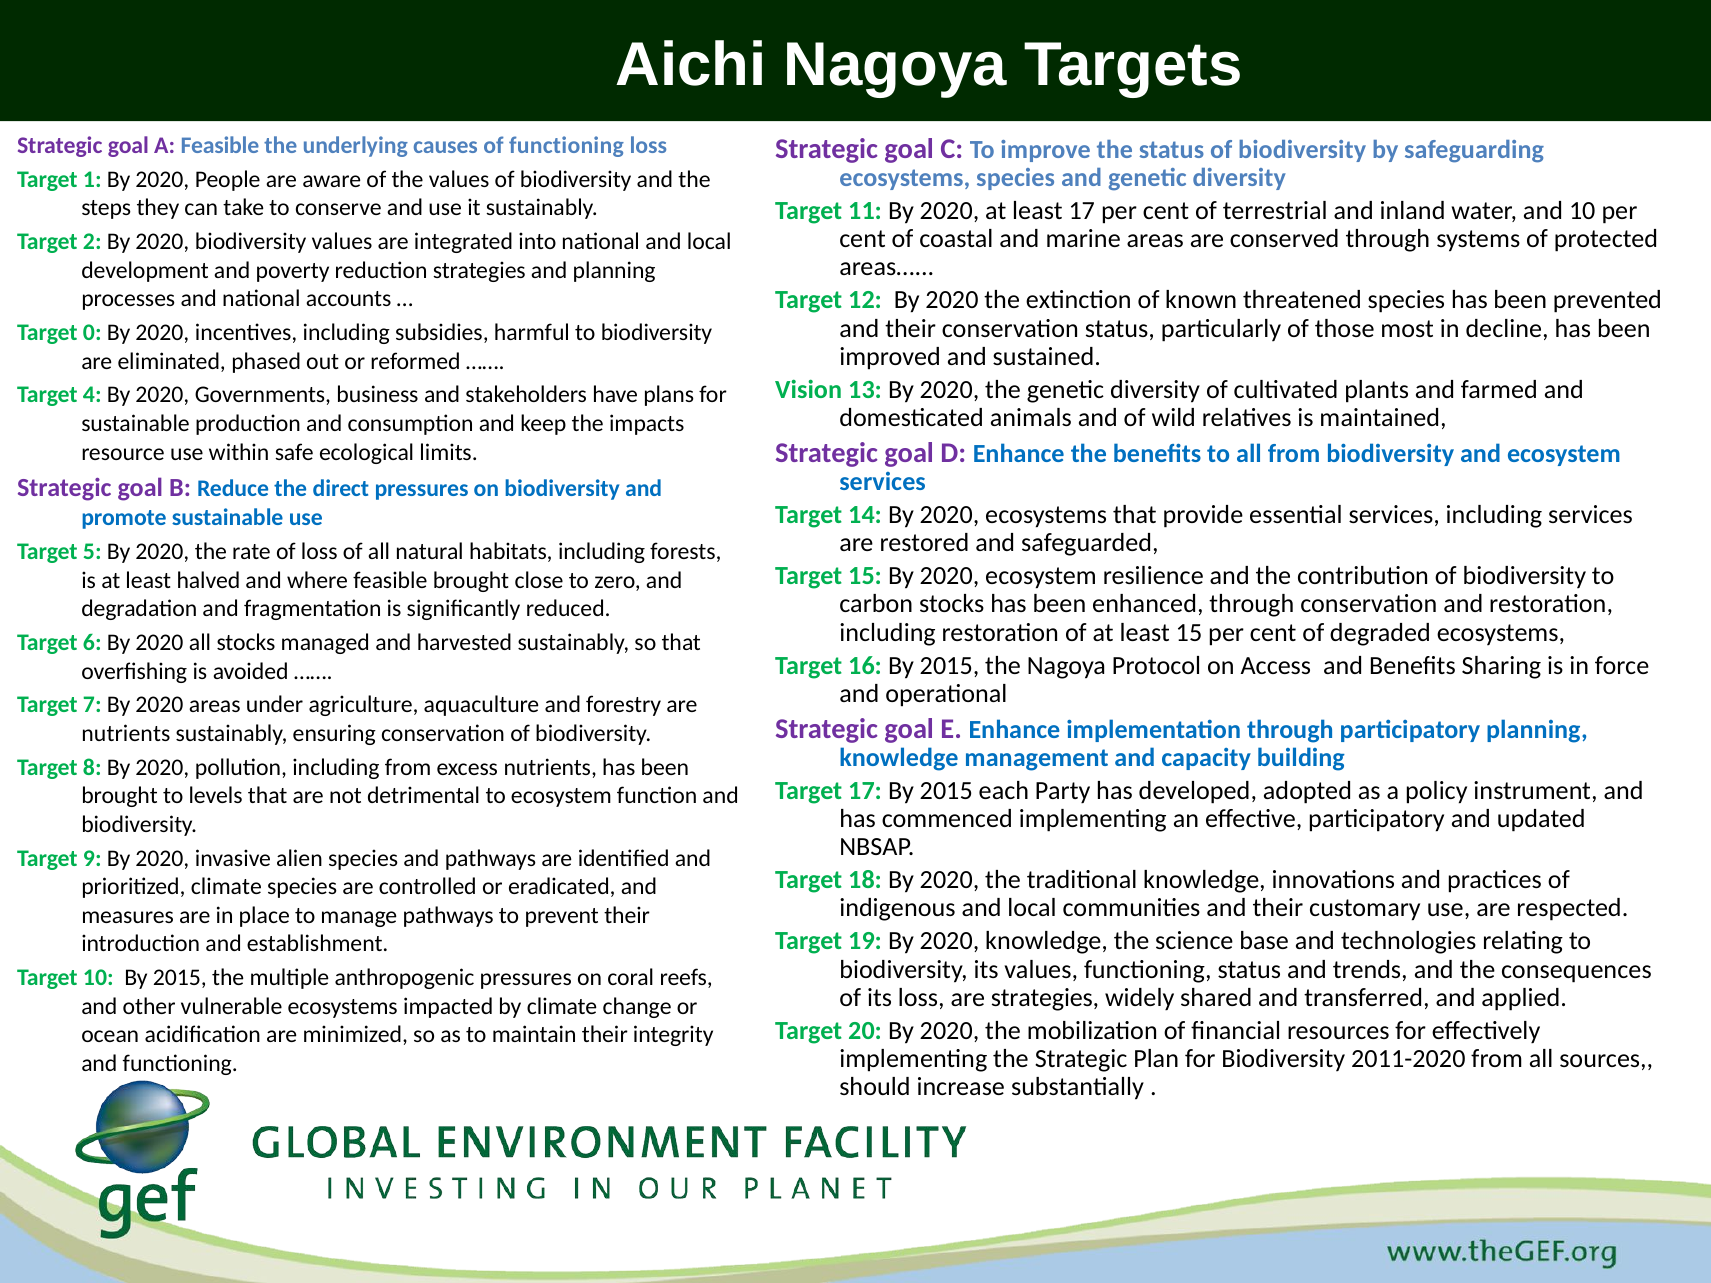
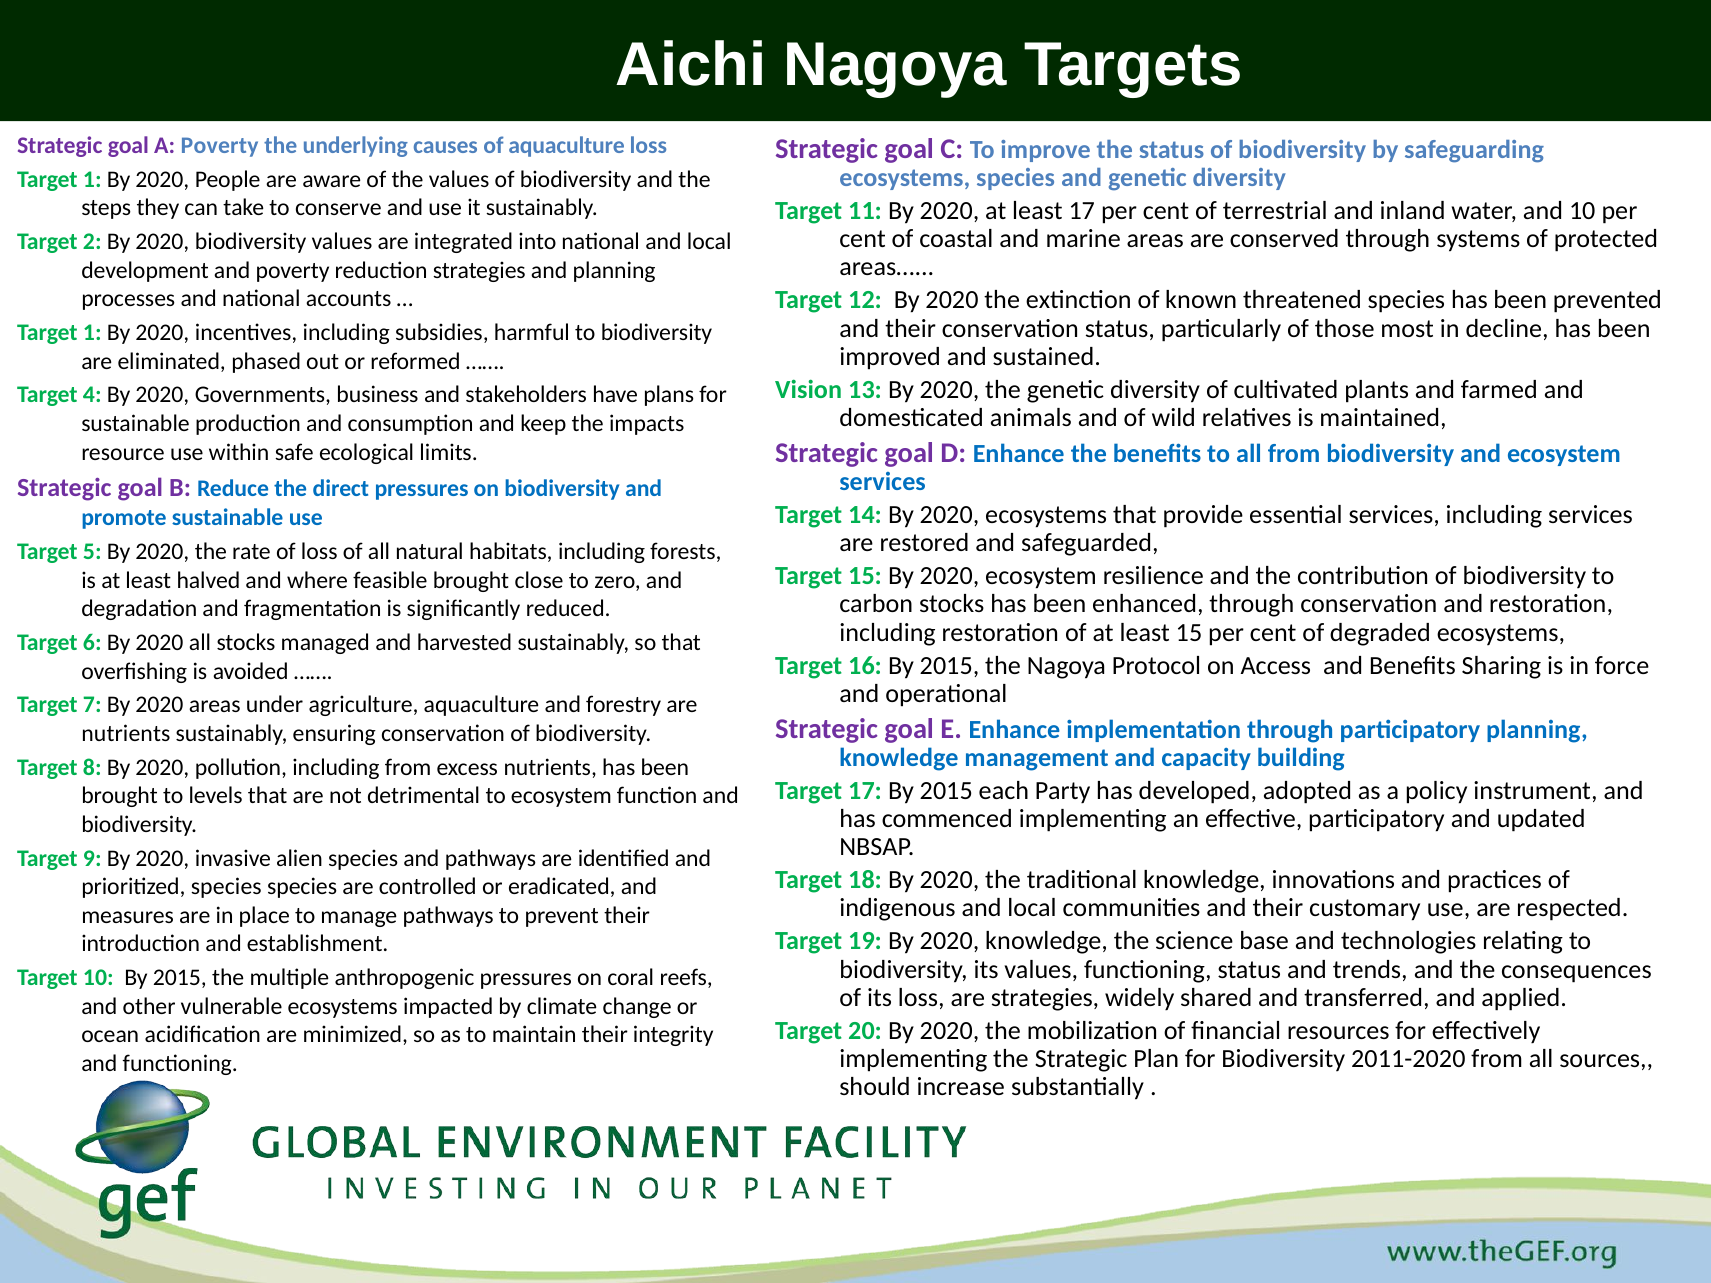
A Feasible: Feasible -> Poverty
of functioning: functioning -> aquaculture
0 at (92, 333): 0 -> 1
prioritized climate: climate -> species
